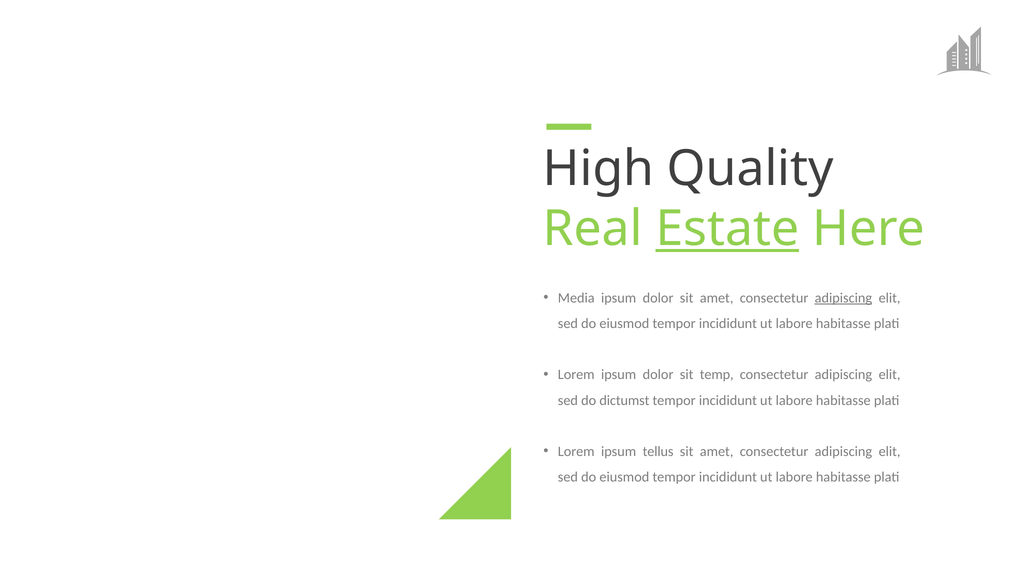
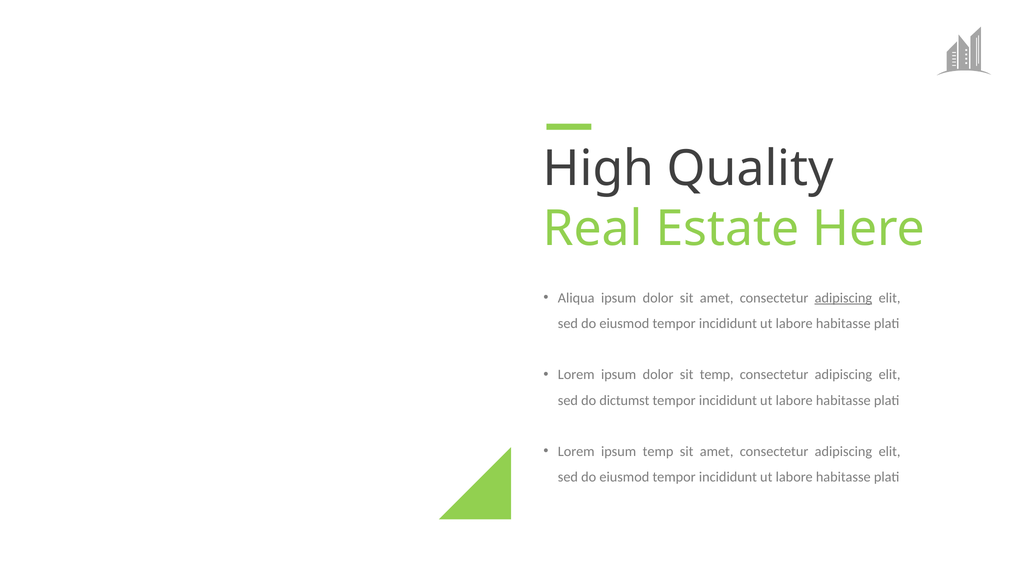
Estate underline: present -> none
Media: Media -> Aliqua
ipsum tellus: tellus -> temp
